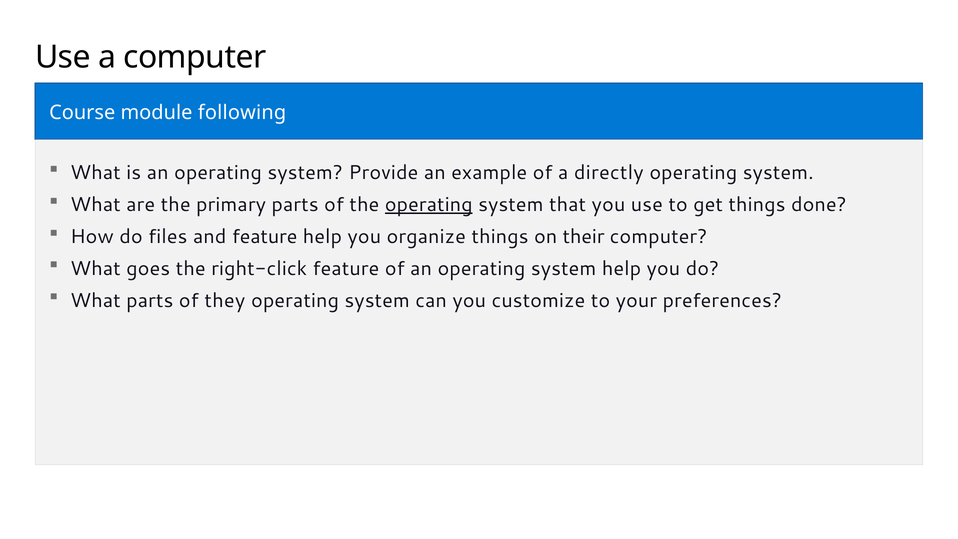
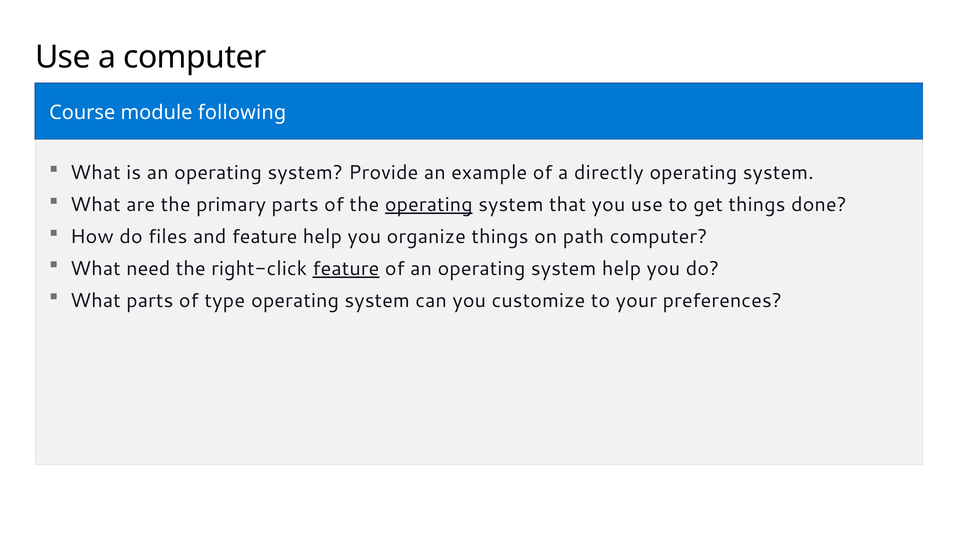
their: their -> path
goes: goes -> need
feature at (346, 269) underline: none -> present
they: they -> type
